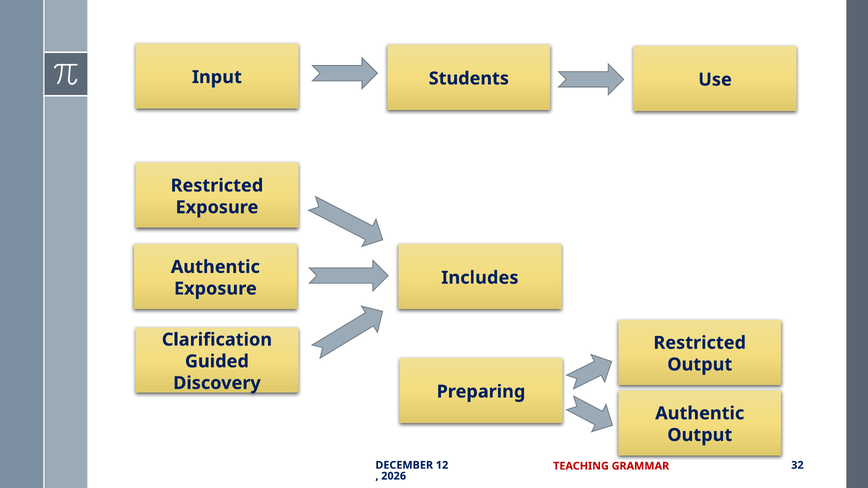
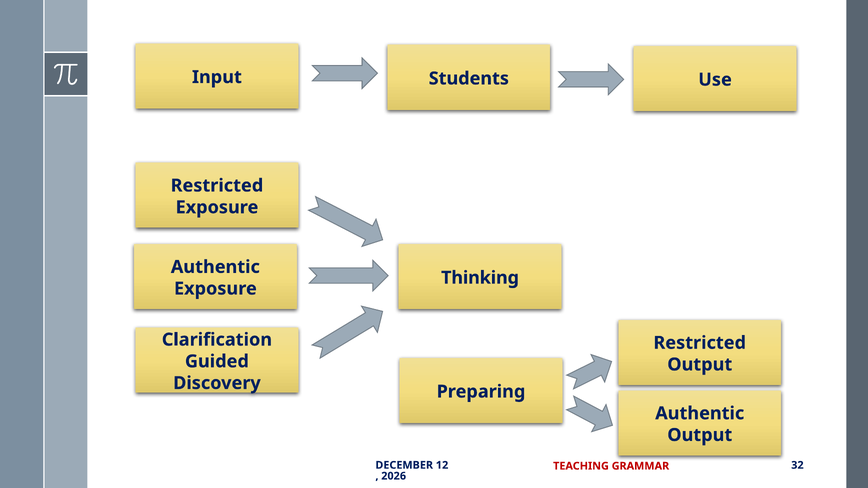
Includes: Includes -> Thinking
